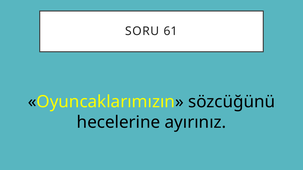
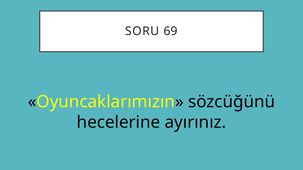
61: 61 -> 69
